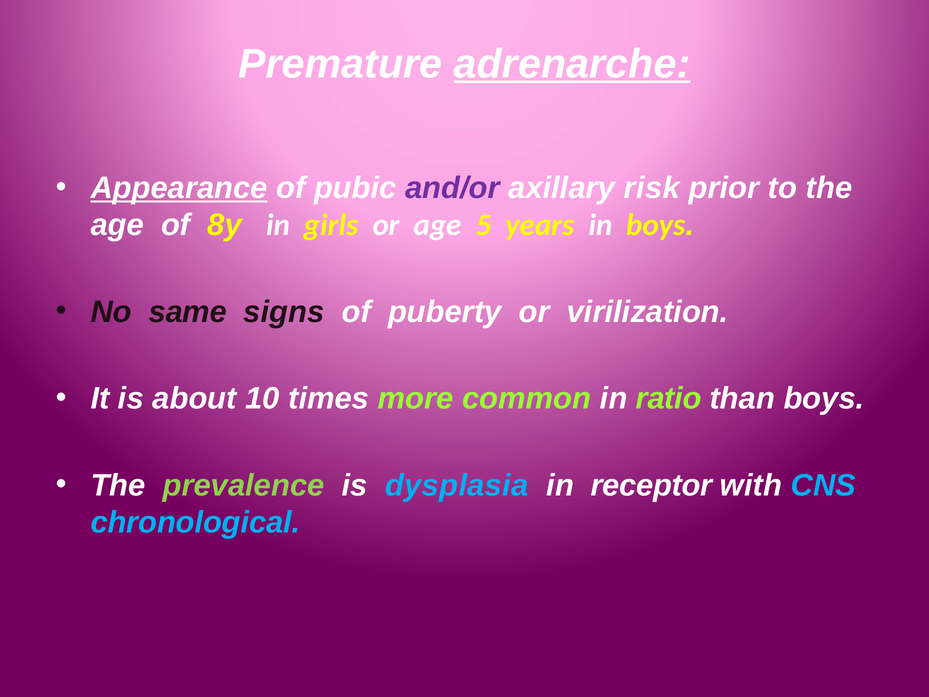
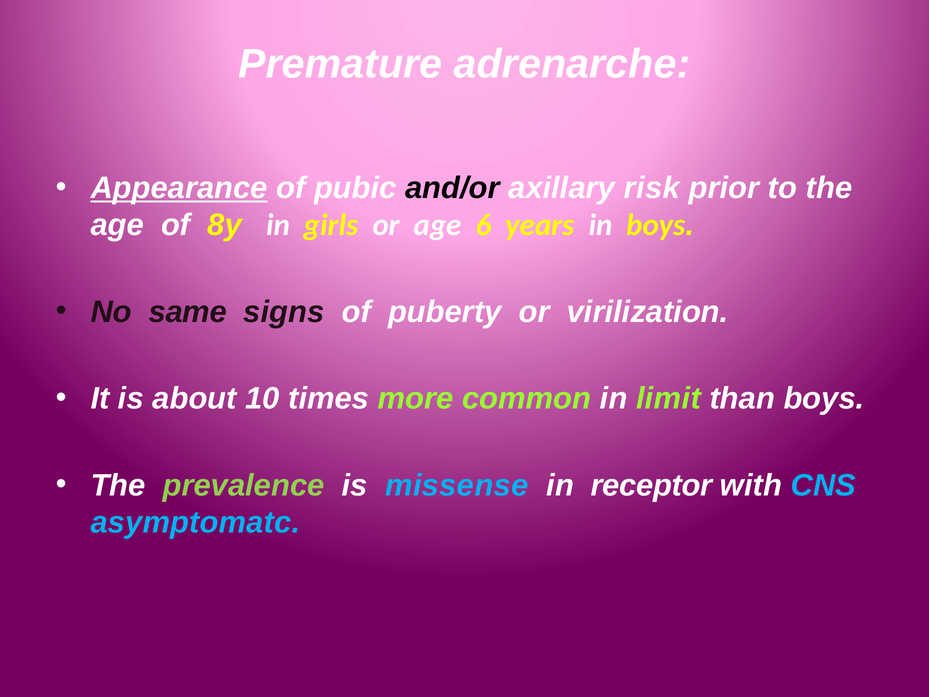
adrenarche underline: present -> none
and/or colour: purple -> black
5: 5 -> 6
ratio: ratio -> limit
dysplasia: dysplasia -> missense
chronological: chronological -> asymptomatc
